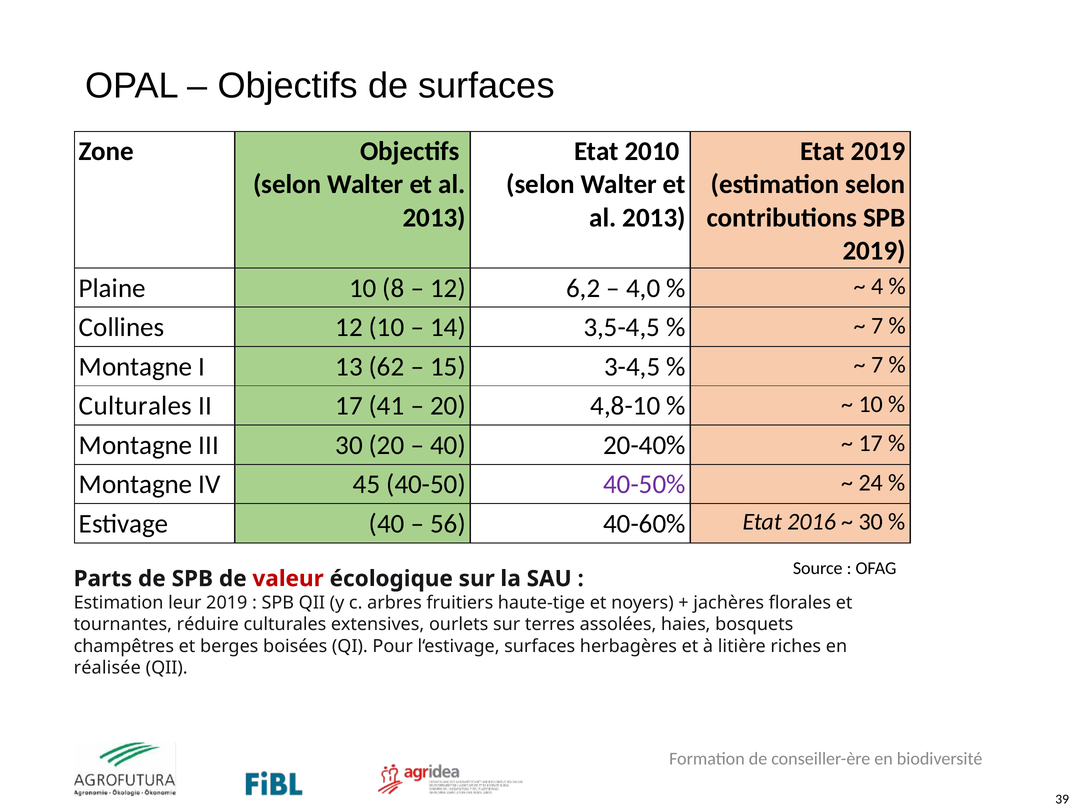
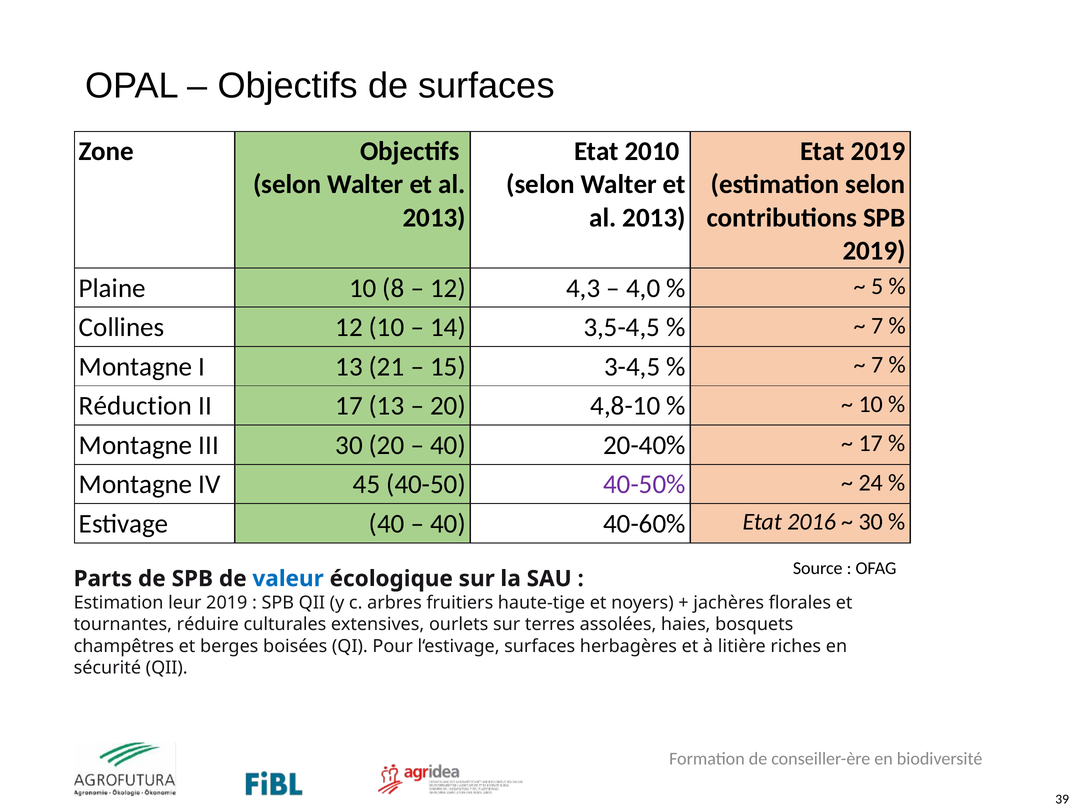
6,2: 6,2 -> 4,3
4: 4 -> 5
62: 62 -> 21
Culturales at (135, 406): Culturales -> Réduction
17 41: 41 -> 13
56 at (448, 524): 56 -> 40
valeur colour: red -> blue
réalisée: réalisée -> sécurité
